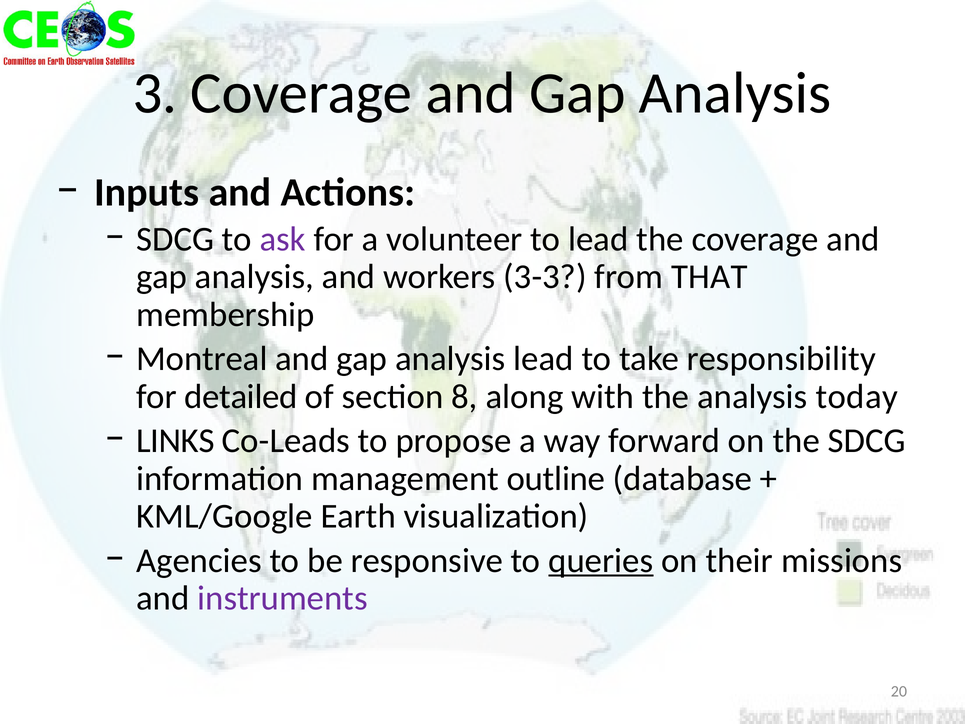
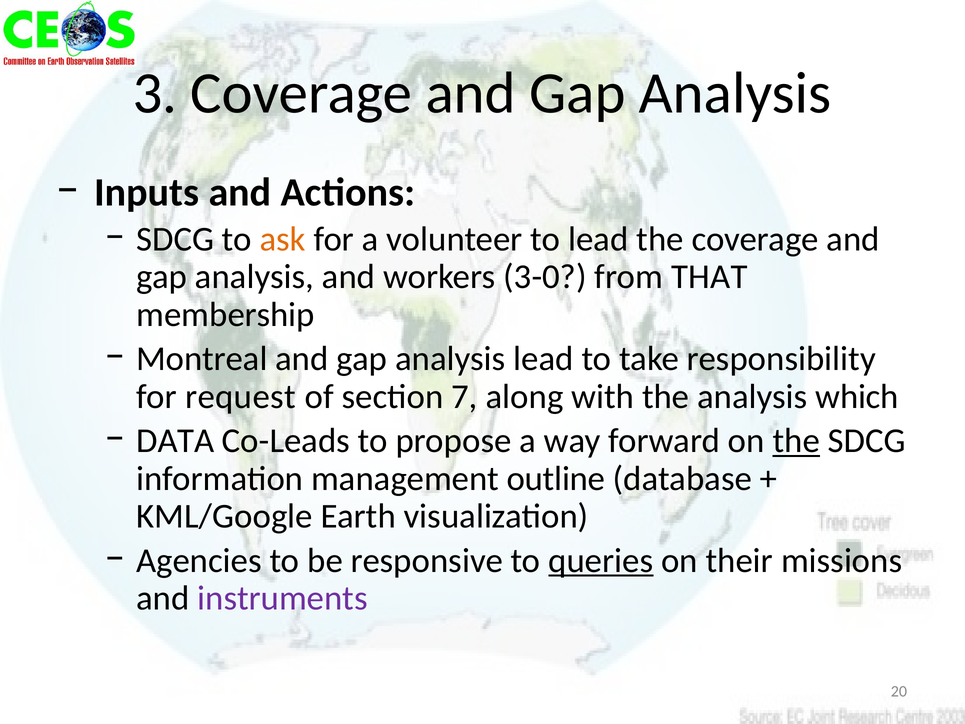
ask colour: purple -> orange
3-3: 3-3 -> 3-0
detailed: detailed -> request
8: 8 -> 7
today: today -> which
LINKS: LINKS -> DATA
the at (796, 441) underline: none -> present
